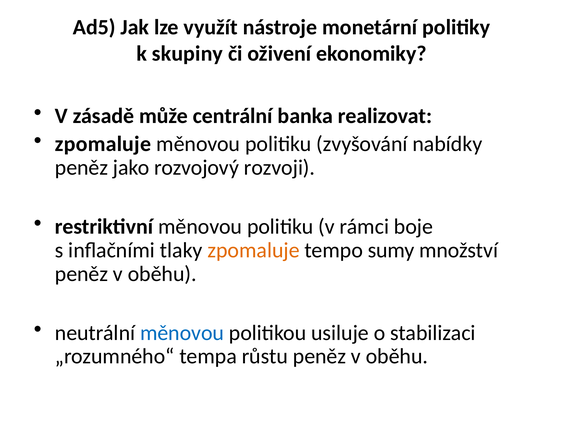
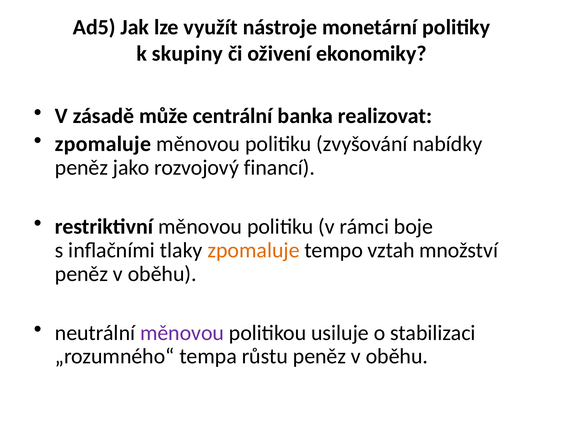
rozvoji: rozvoji -> financí
sumy: sumy -> vztah
měnovou at (182, 333) colour: blue -> purple
